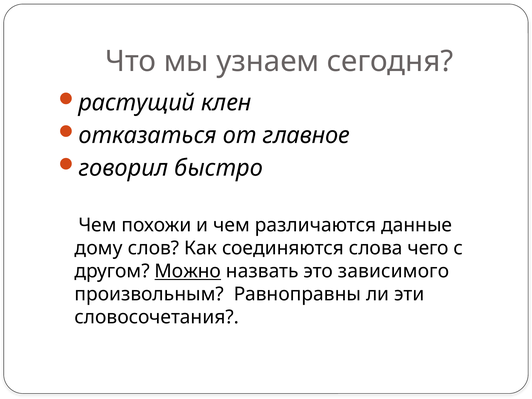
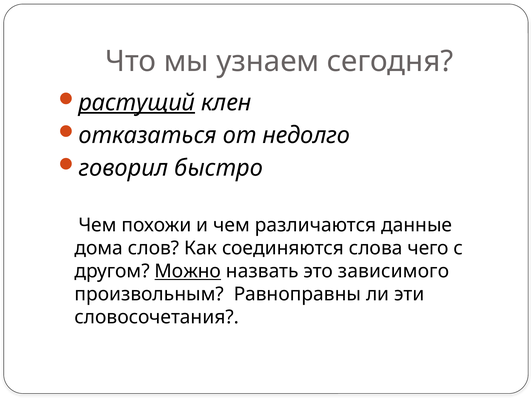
растущий underline: none -> present
главное: главное -> недолго
дому: дому -> дома
